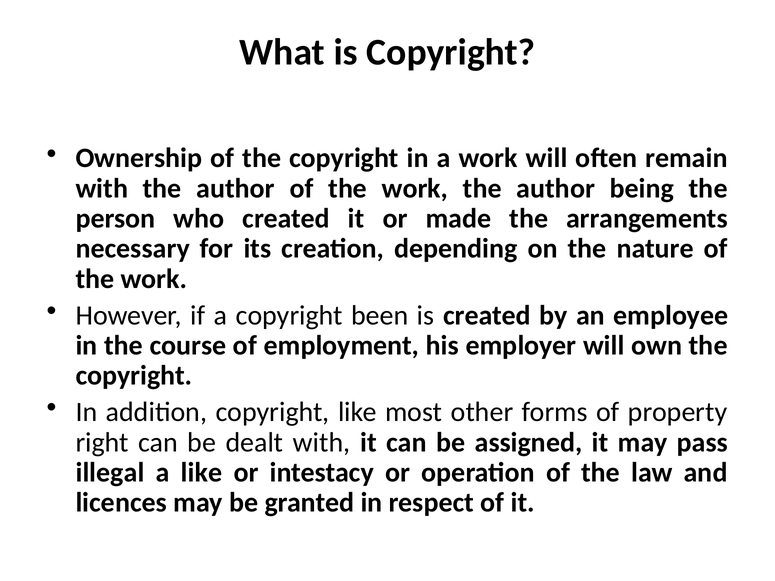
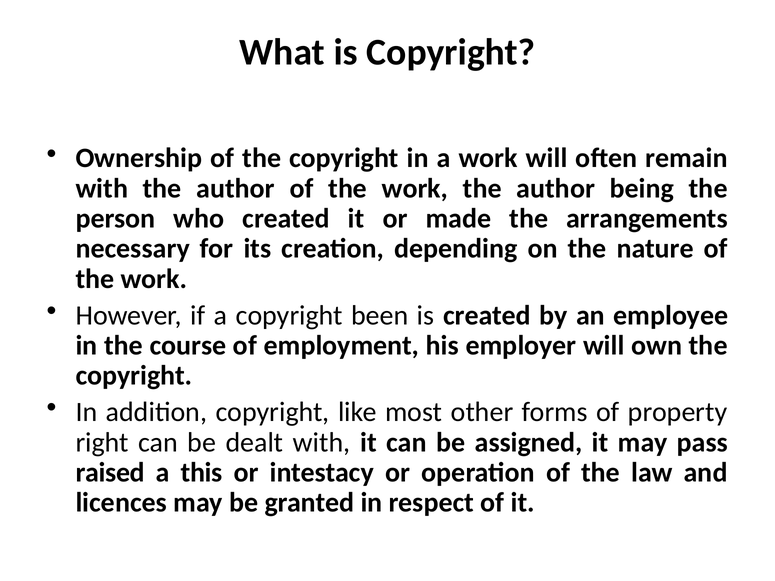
illegal: illegal -> raised
a like: like -> this
